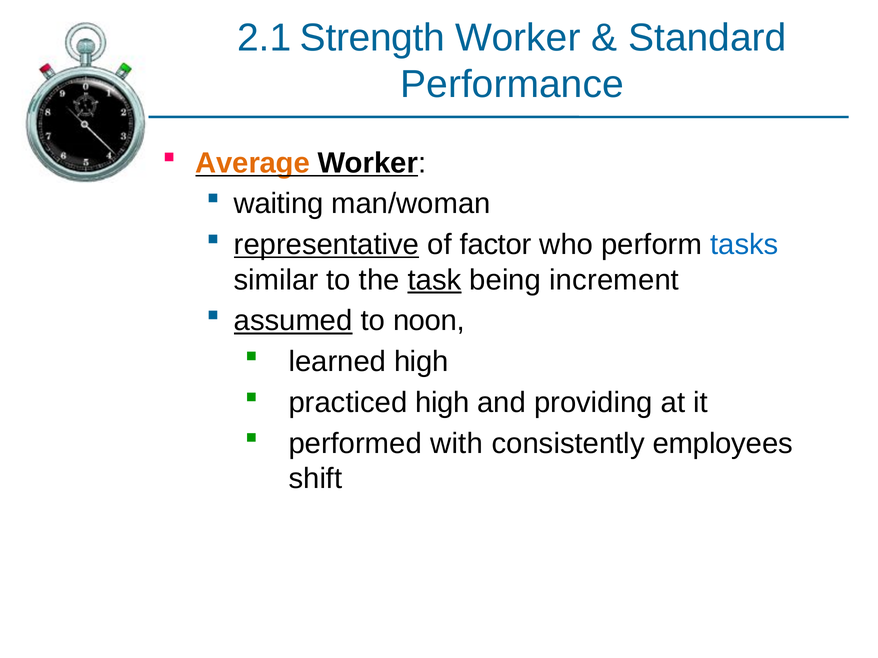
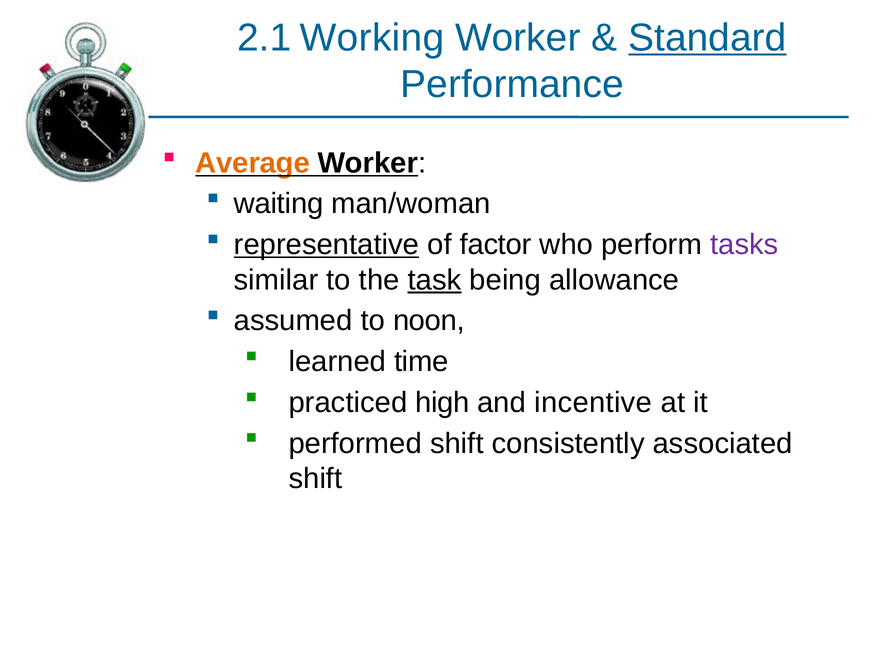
Strength: Strength -> Working
Standard underline: none -> present
tasks colour: blue -> purple
increment: increment -> allowance
assumed underline: present -> none
learned high: high -> time
providing: providing -> incentive
performed with: with -> shift
employees: employees -> associated
